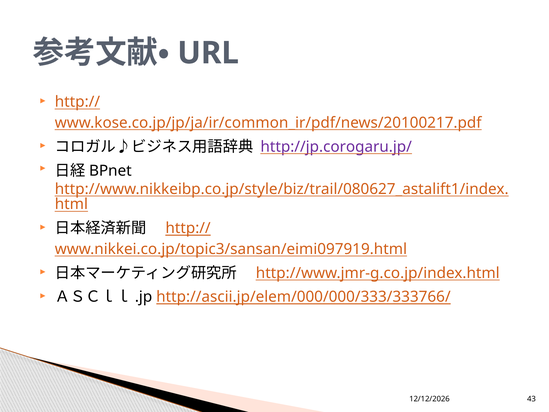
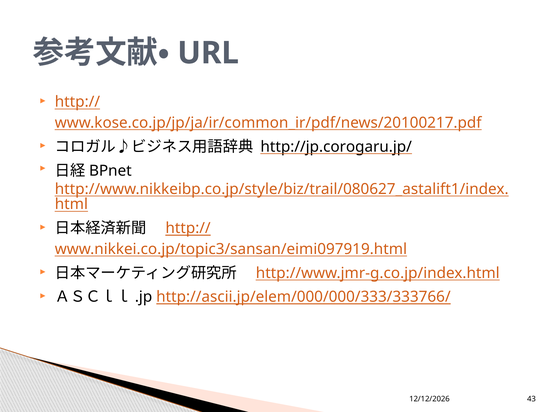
http://jp.corogaru.jp/ colour: purple -> black
